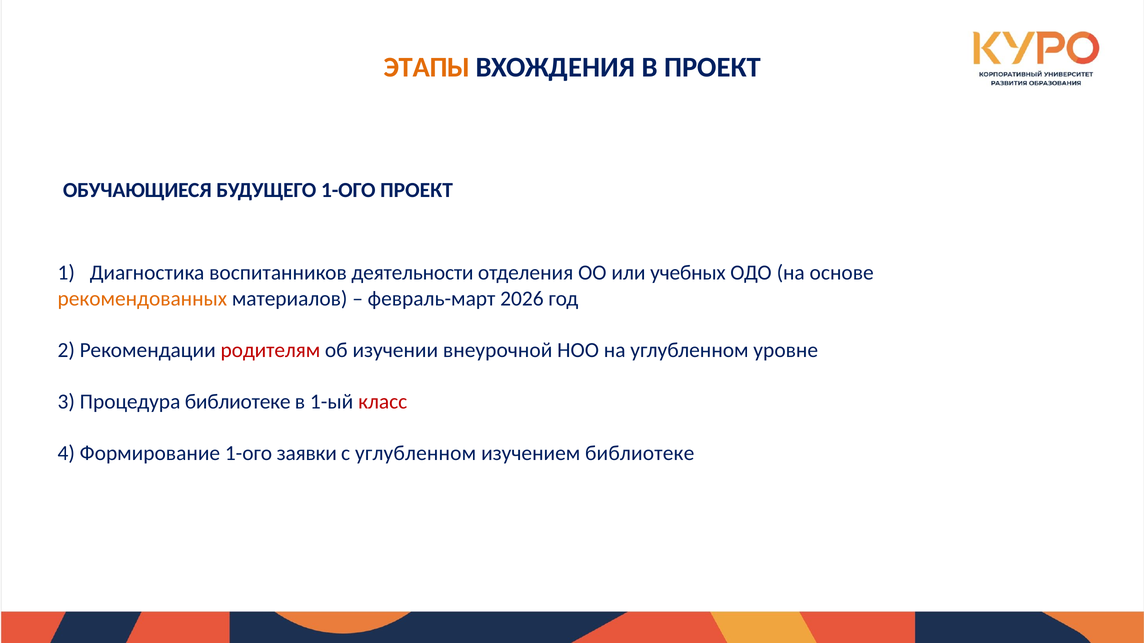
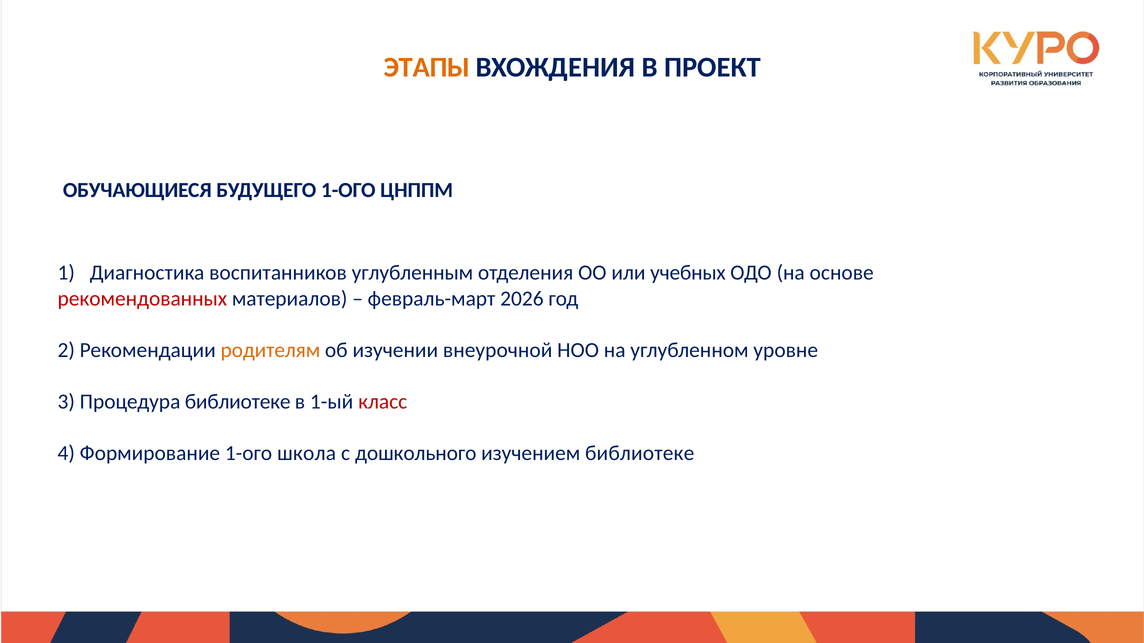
1-ОГО ПРОЕКТ: ПРОЕКТ -> ЦНППМ
деятельности: деятельности -> углубленным
рекомендованных colour: orange -> red
родителям colour: red -> orange
заявки: заявки -> школа
с углубленном: углубленном -> дошкольного
